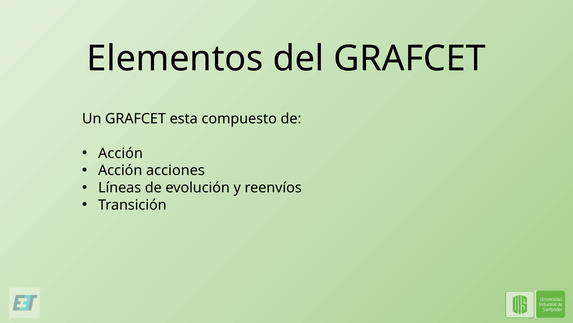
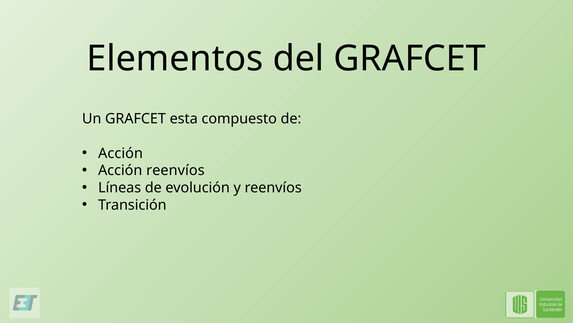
Acción acciones: acciones -> reenvíos
